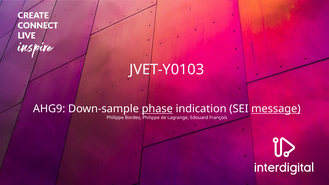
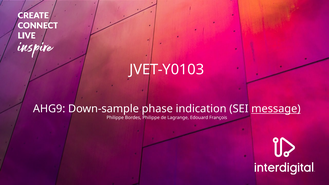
phase underline: present -> none
